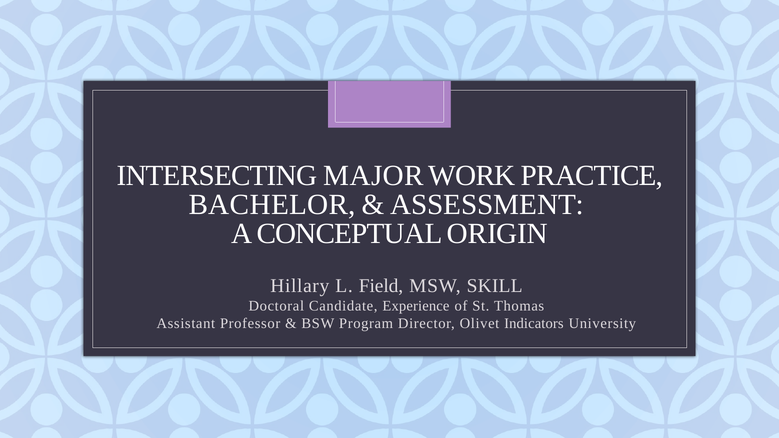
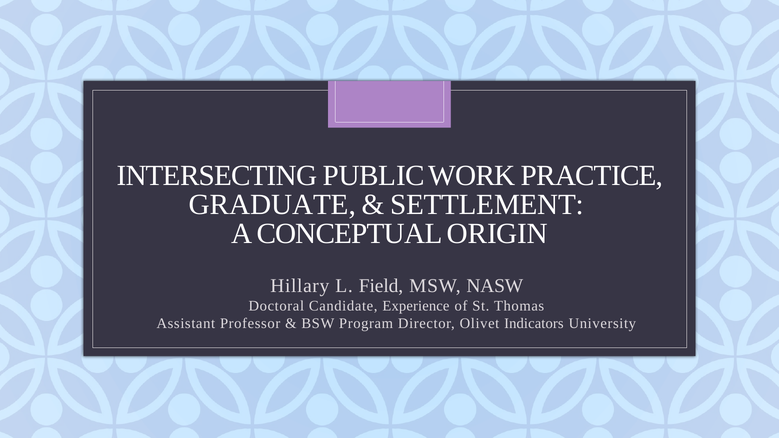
MAJOR: MAJOR -> PUBLIC
BACHELOR: BACHELOR -> GRADUATE
ASSESSMENT: ASSESSMENT -> SETTLEMENT
SKILL: SKILL -> NASW
